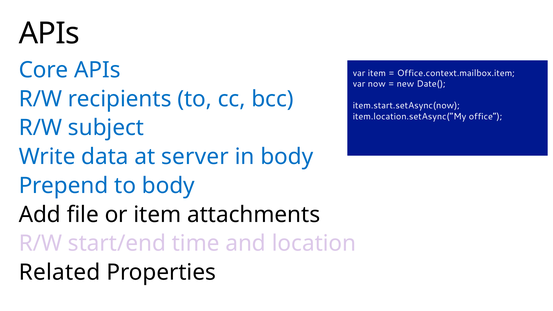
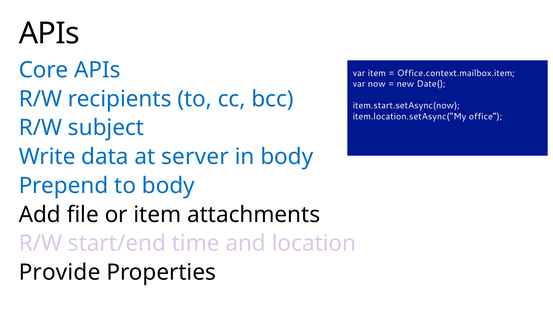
Related: Related -> Provide
